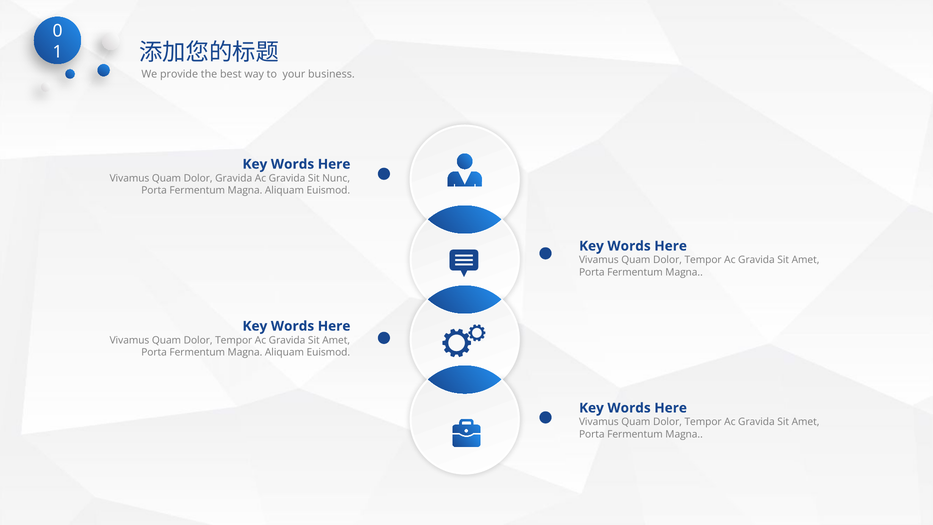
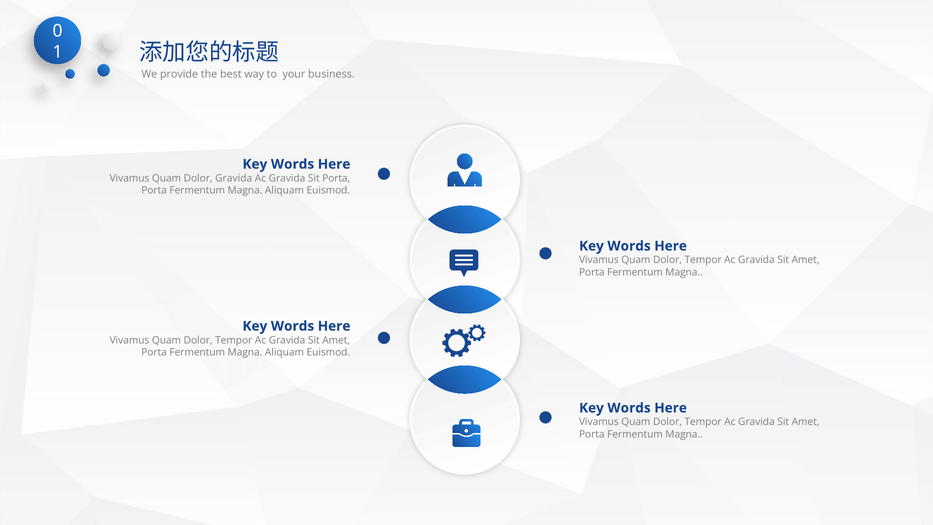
Sit Nunc: Nunc -> Porta
